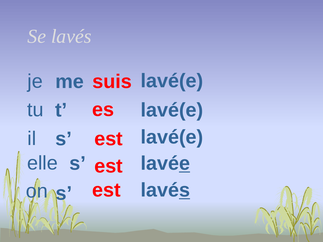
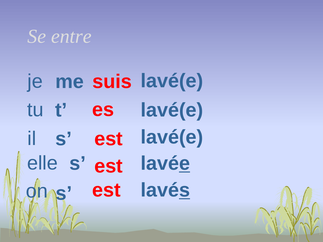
Se lavés: lavés -> entre
